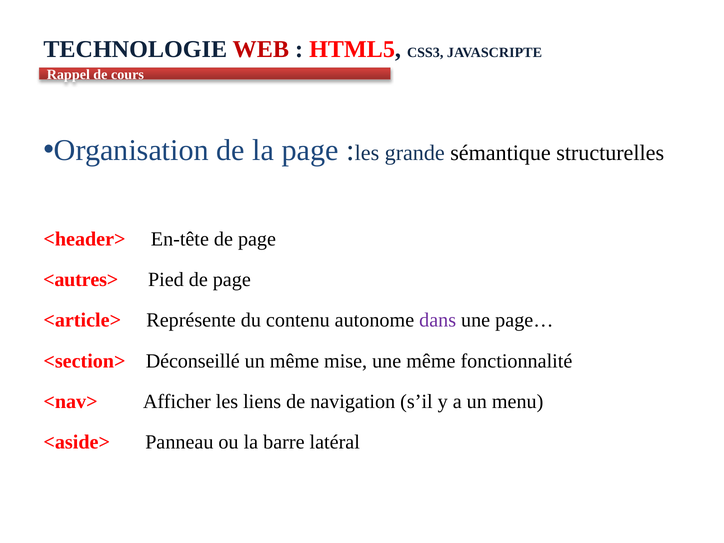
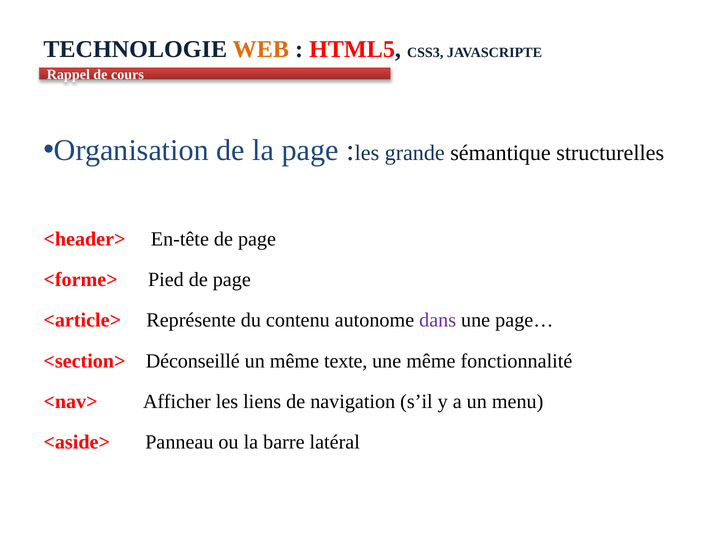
WEB colour: red -> orange
<autres>: <autres> -> <forme>
mise: mise -> texte
